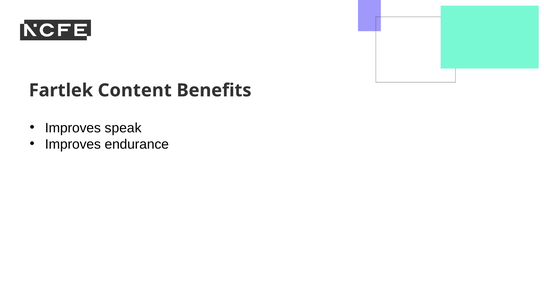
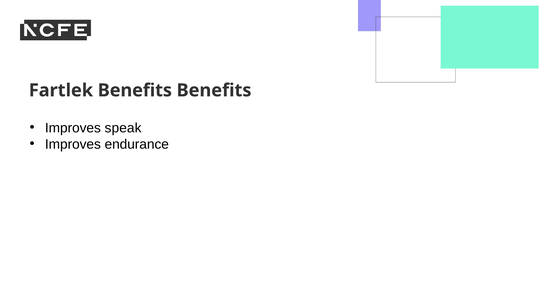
Fartlek Content: Content -> Benefits
